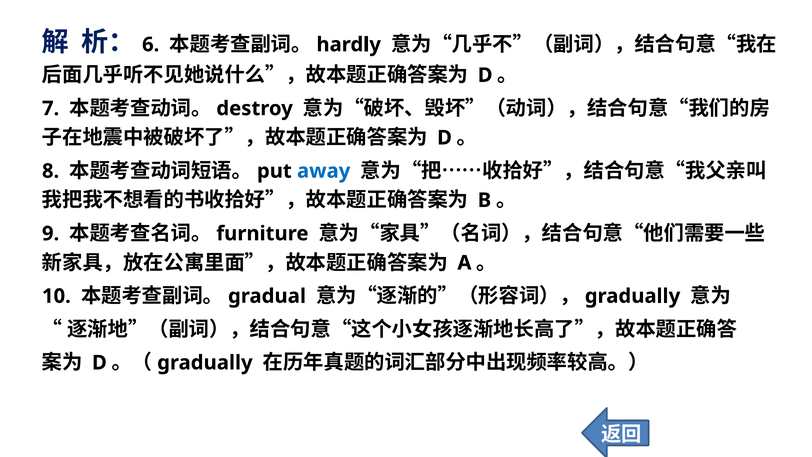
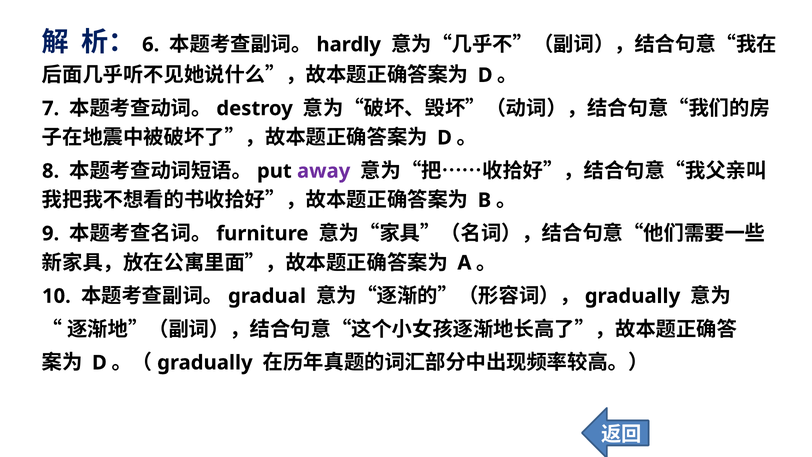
away colour: blue -> purple
